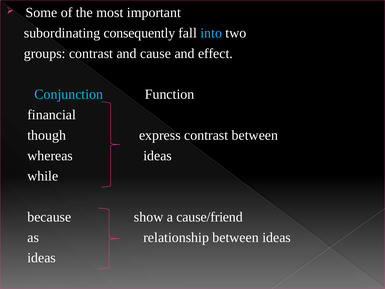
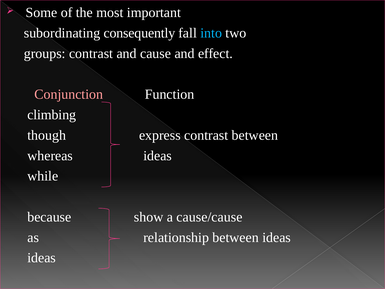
Conjunction colour: light blue -> pink
financial: financial -> climbing
cause/friend: cause/friend -> cause/cause
